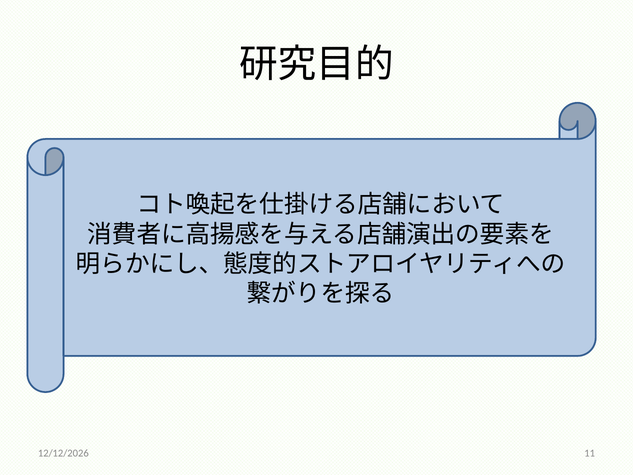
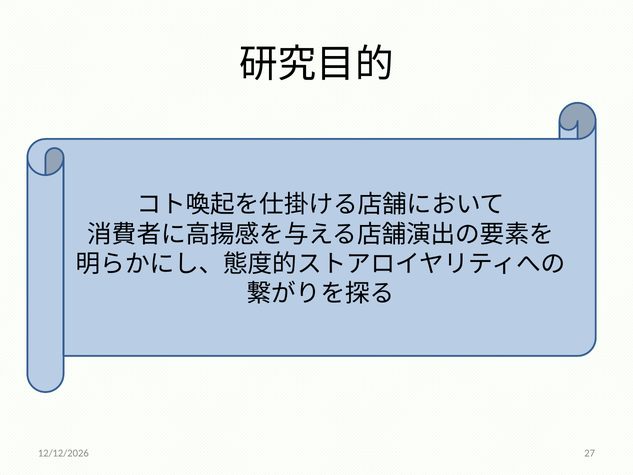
11: 11 -> 27
